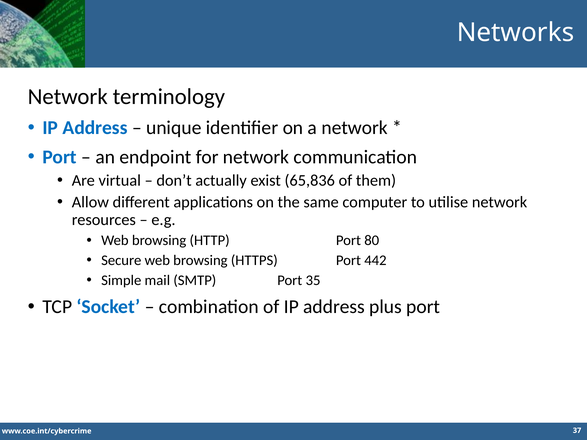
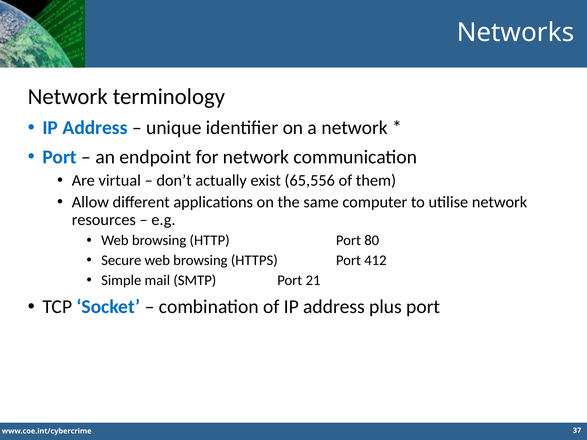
65,836: 65,836 -> 65,556
442: 442 -> 412
35: 35 -> 21
